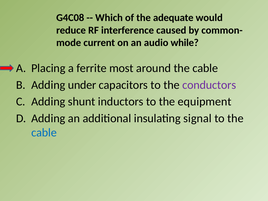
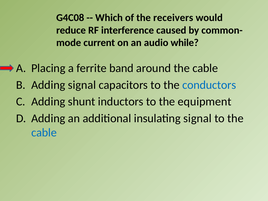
adequate: adequate -> receivers
most: most -> band
Adding under: under -> signal
conductors colour: purple -> blue
